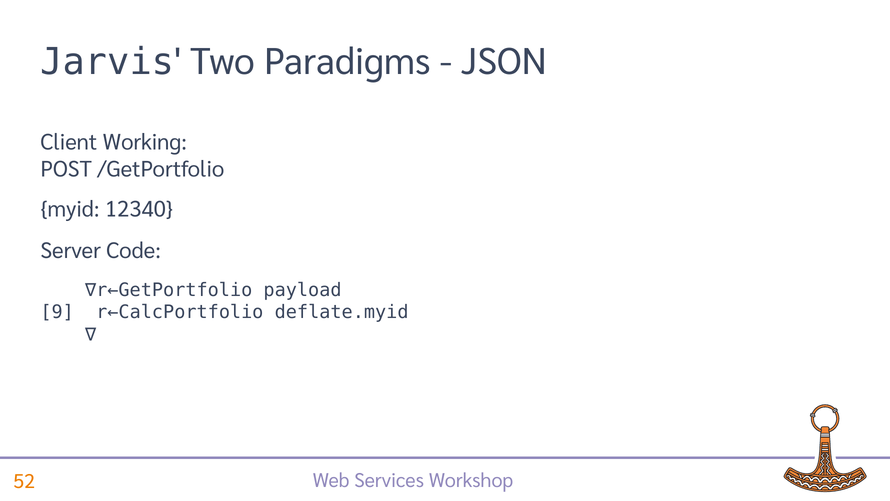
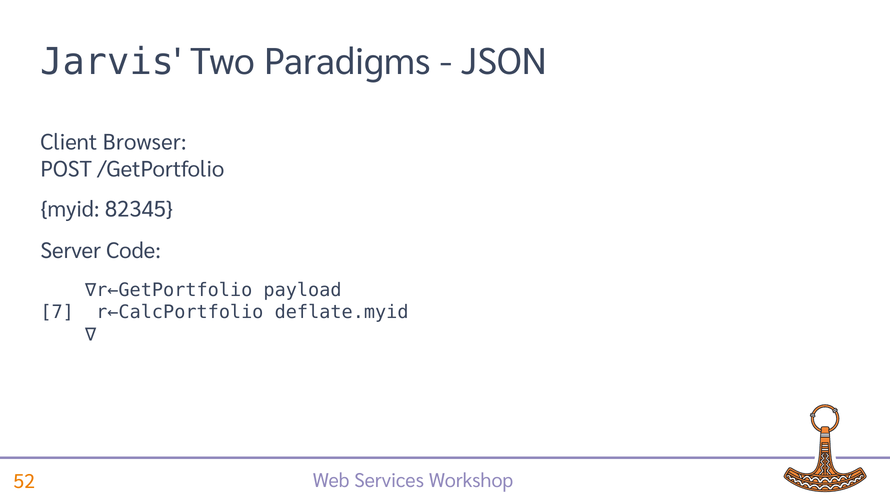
Working: Working -> Browser
12340: 12340 -> 82345
9: 9 -> 7
